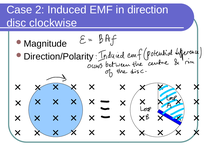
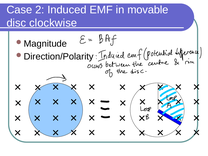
direction: direction -> movable
